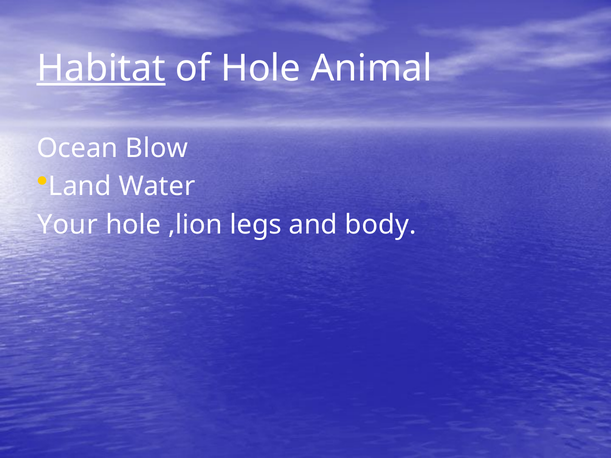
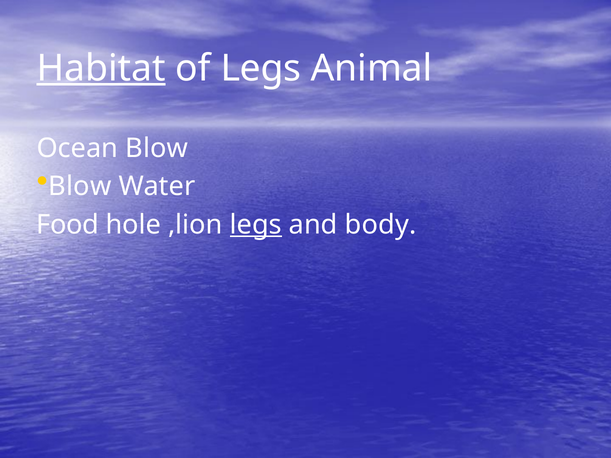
of Hole: Hole -> Legs
Land at (80, 187): Land -> Blow
Your: Your -> Food
legs at (256, 225) underline: none -> present
